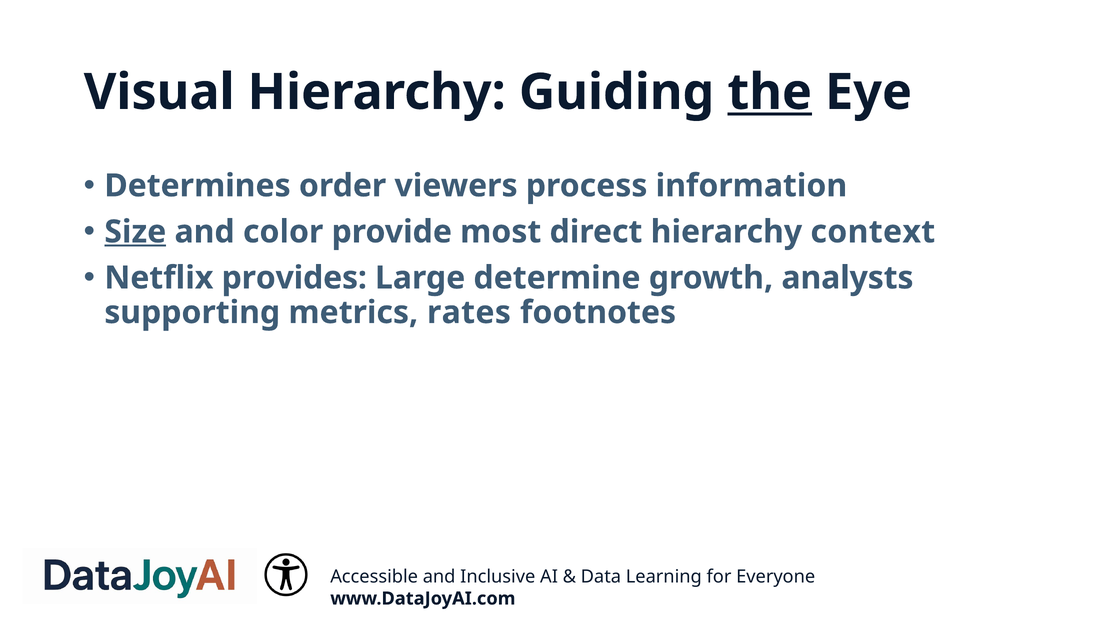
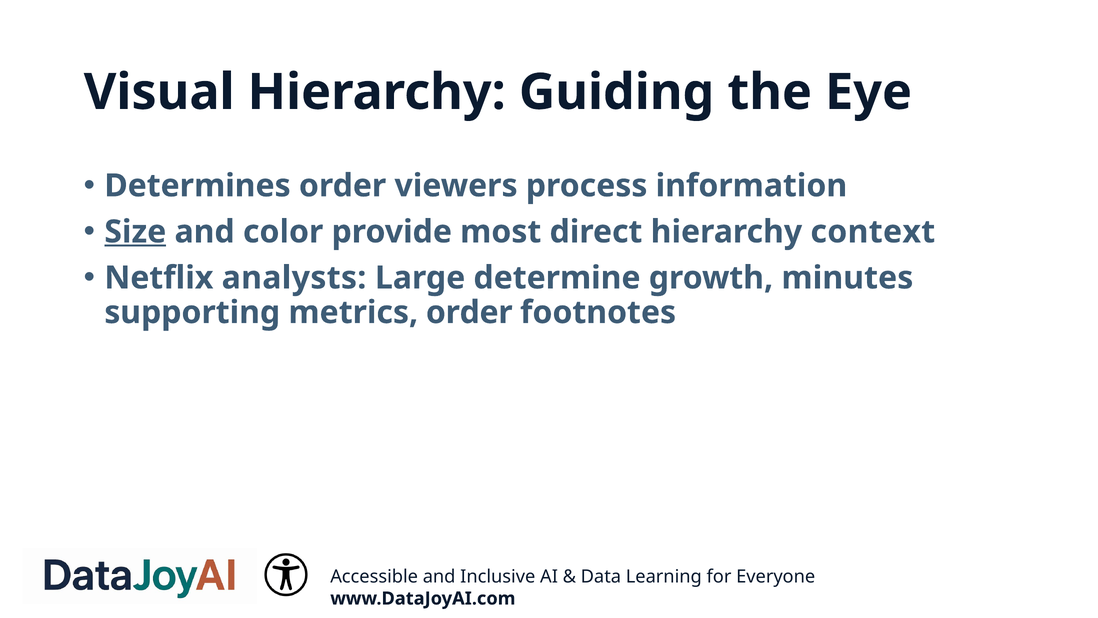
the underline: present -> none
provides: provides -> analysts
analysts: analysts -> minutes
metrics rates: rates -> order
